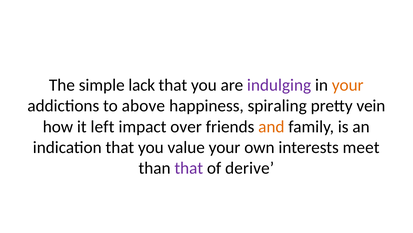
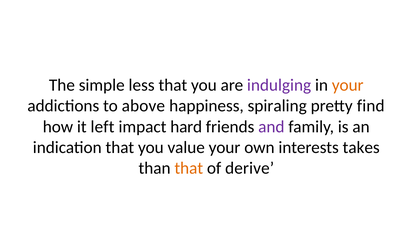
lack: lack -> less
vein: vein -> find
over: over -> hard
and colour: orange -> purple
meet: meet -> takes
that at (189, 168) colour: purple -> orange
